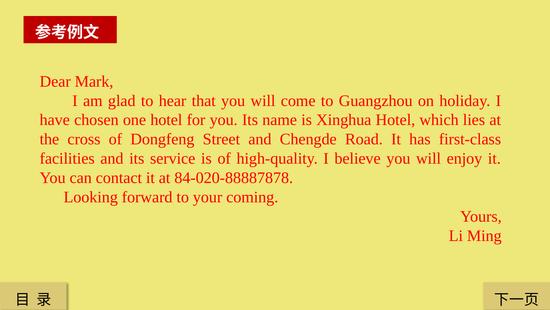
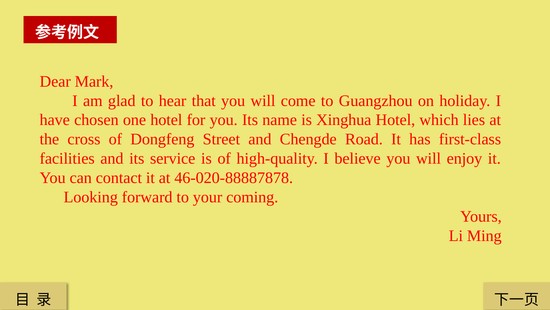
84-020-88887878: 84-020-88887878 -> 46-020-88887878
